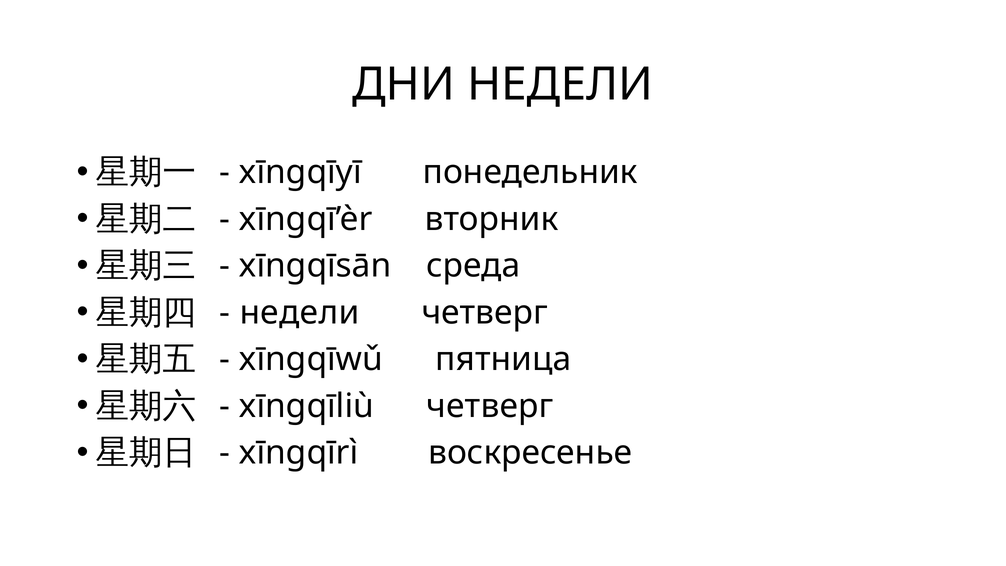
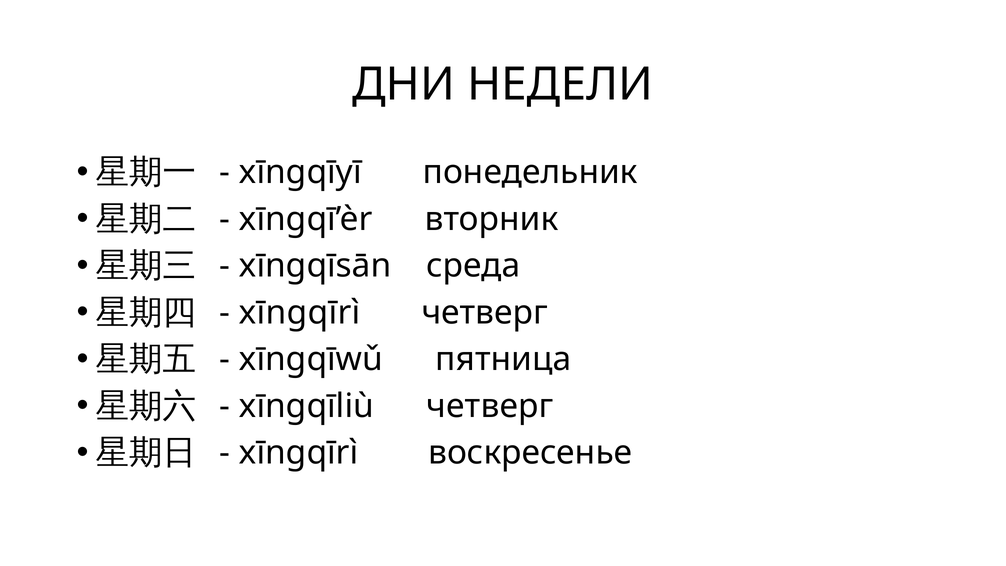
недели at (300, 313): недели -> xīngqīrì
